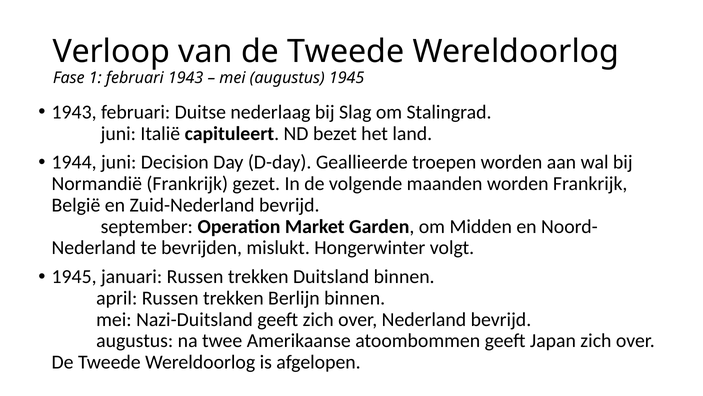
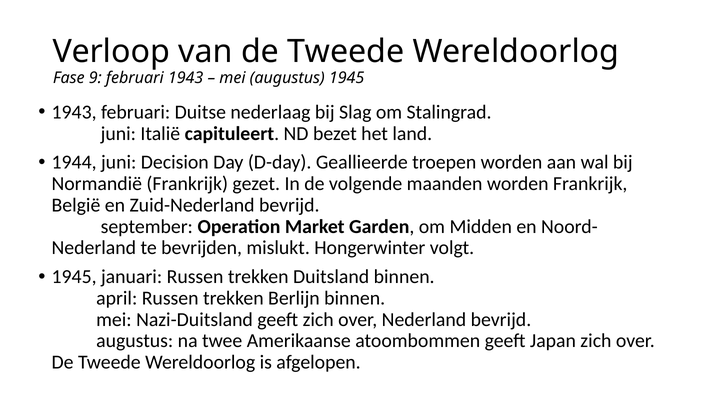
1: 1 -> 9
